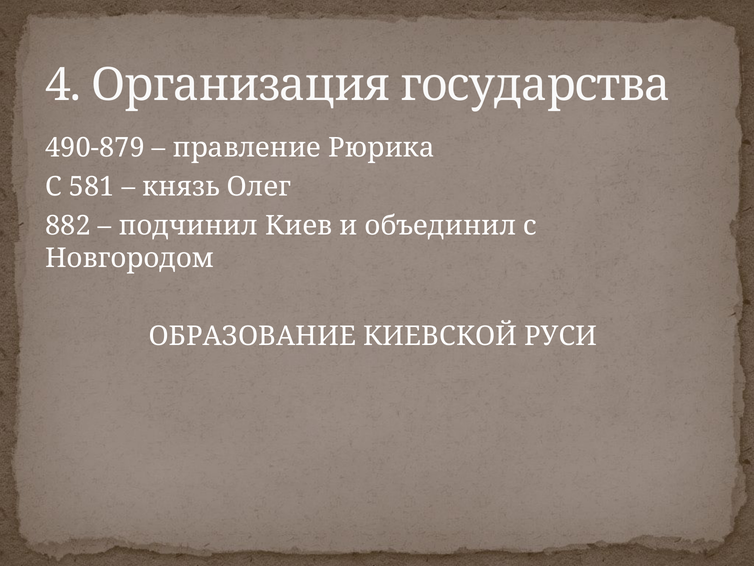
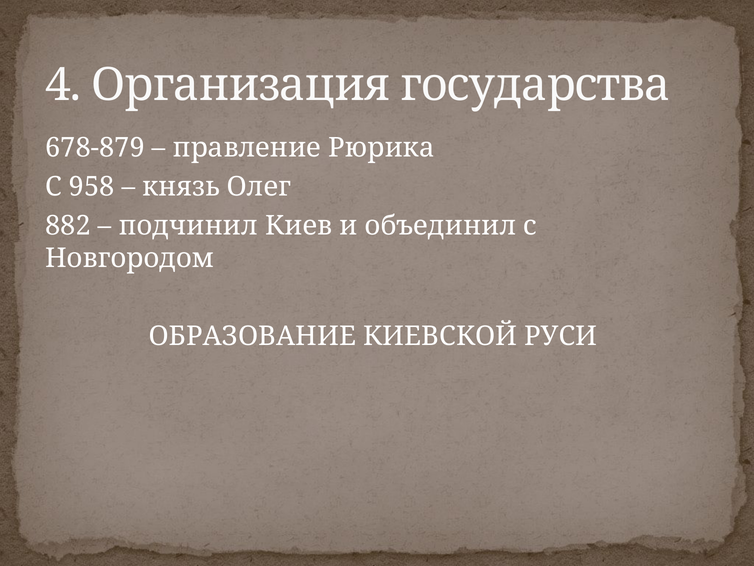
490-879: 490-879 -> 678-879
581: 581 -> 958
